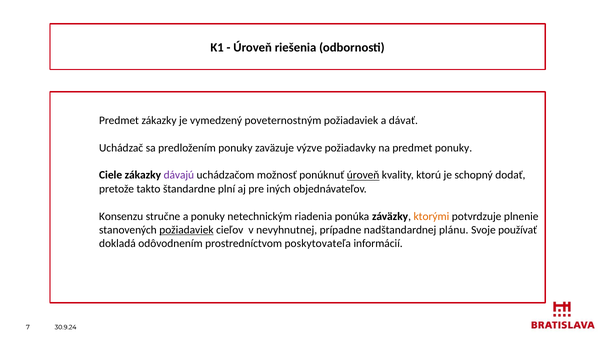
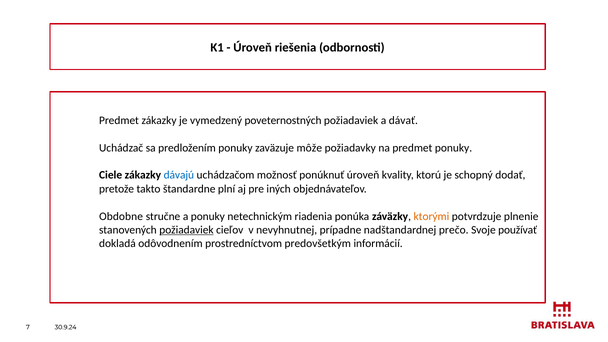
poveternostným: poveternostným -> poveternostných
výzve: výzve -> môže
dávajú colour: purple -> blue
úroveň at (363, 175) underline: present -> none
Konsenzu: Konsenzu -> Obdobne
plánu: plánu -> prečo
poskytovateľa: poskytovateľa -> predovšetkým
